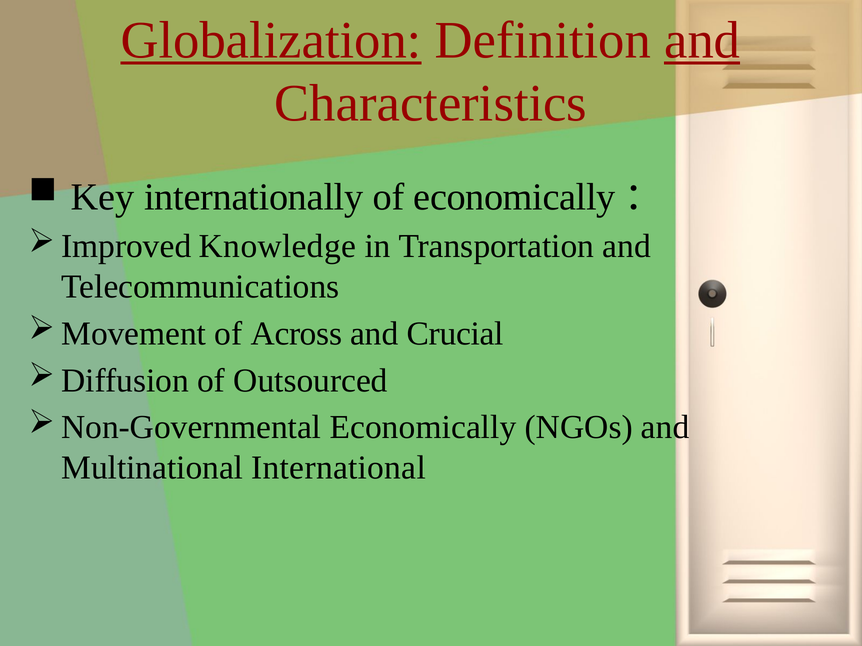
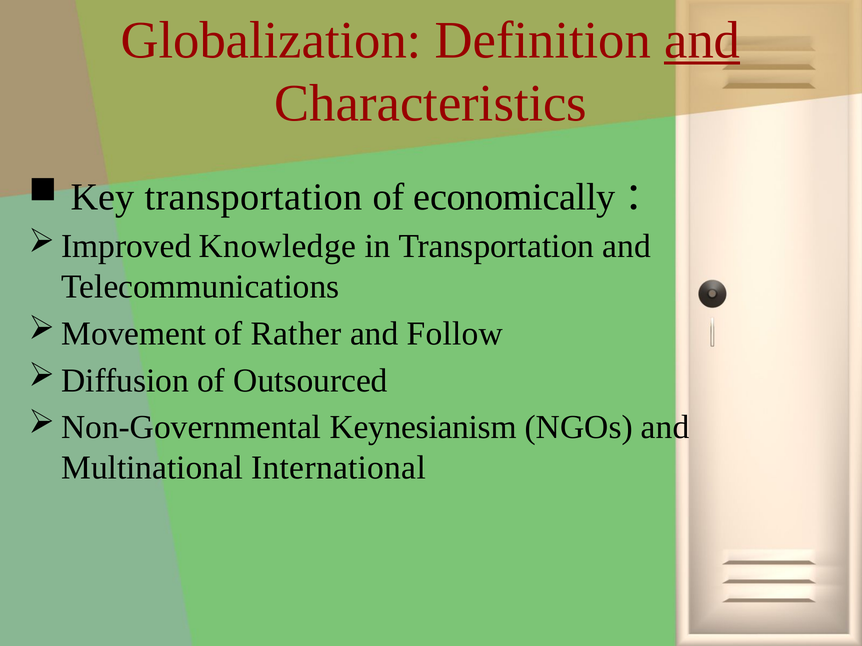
Globalization underline: present -> none
Key internationally: internationally -> transportation
Across: Across -> Rather
Crucial: Crucial -> Follow
Economically at (423, 428): Economically -> Keynesianism
